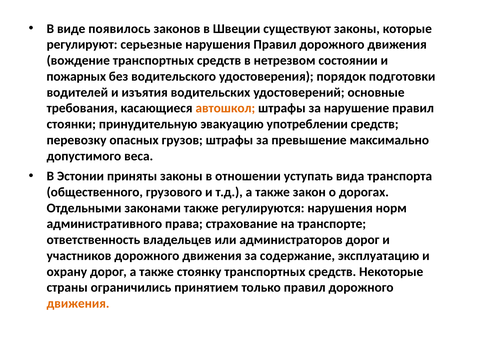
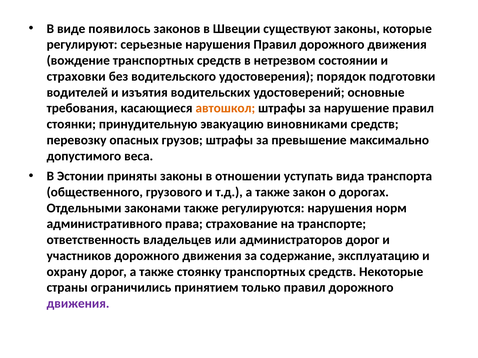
пожарных: пожарных -> страховки
употреблении: употреблении -> виновниками
движения at (78, 304) colour: orange -> purple
